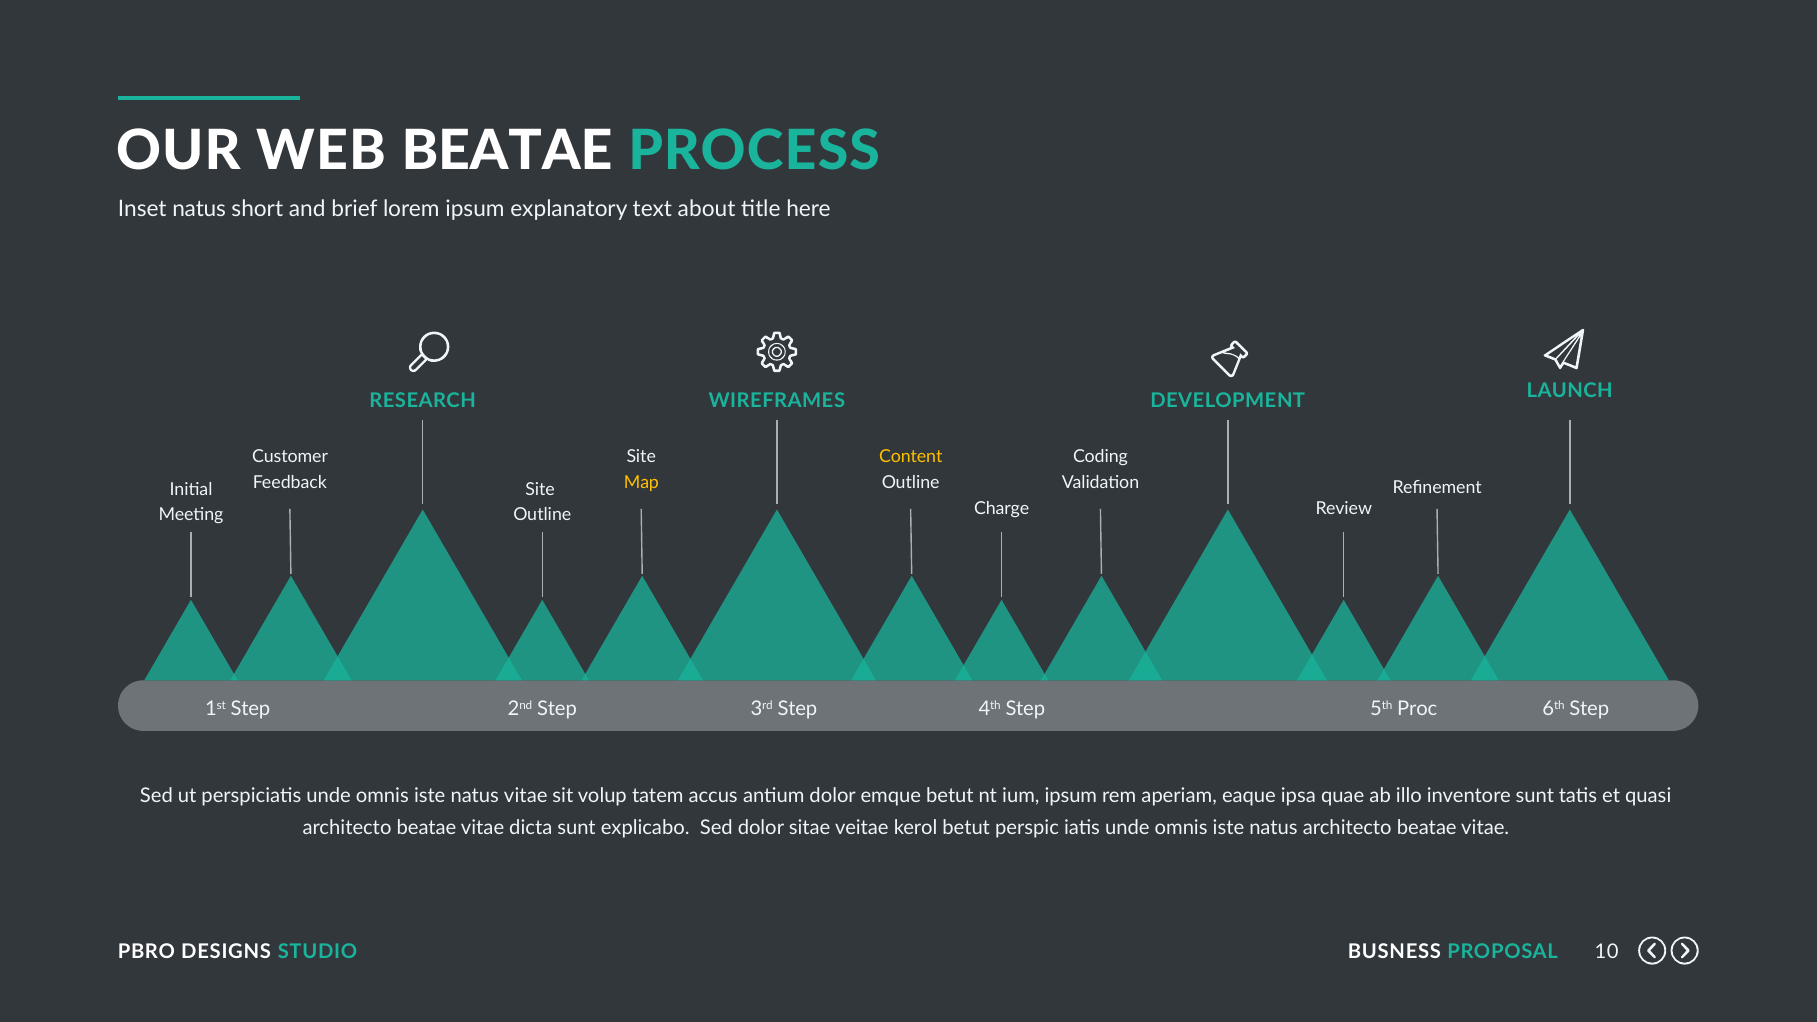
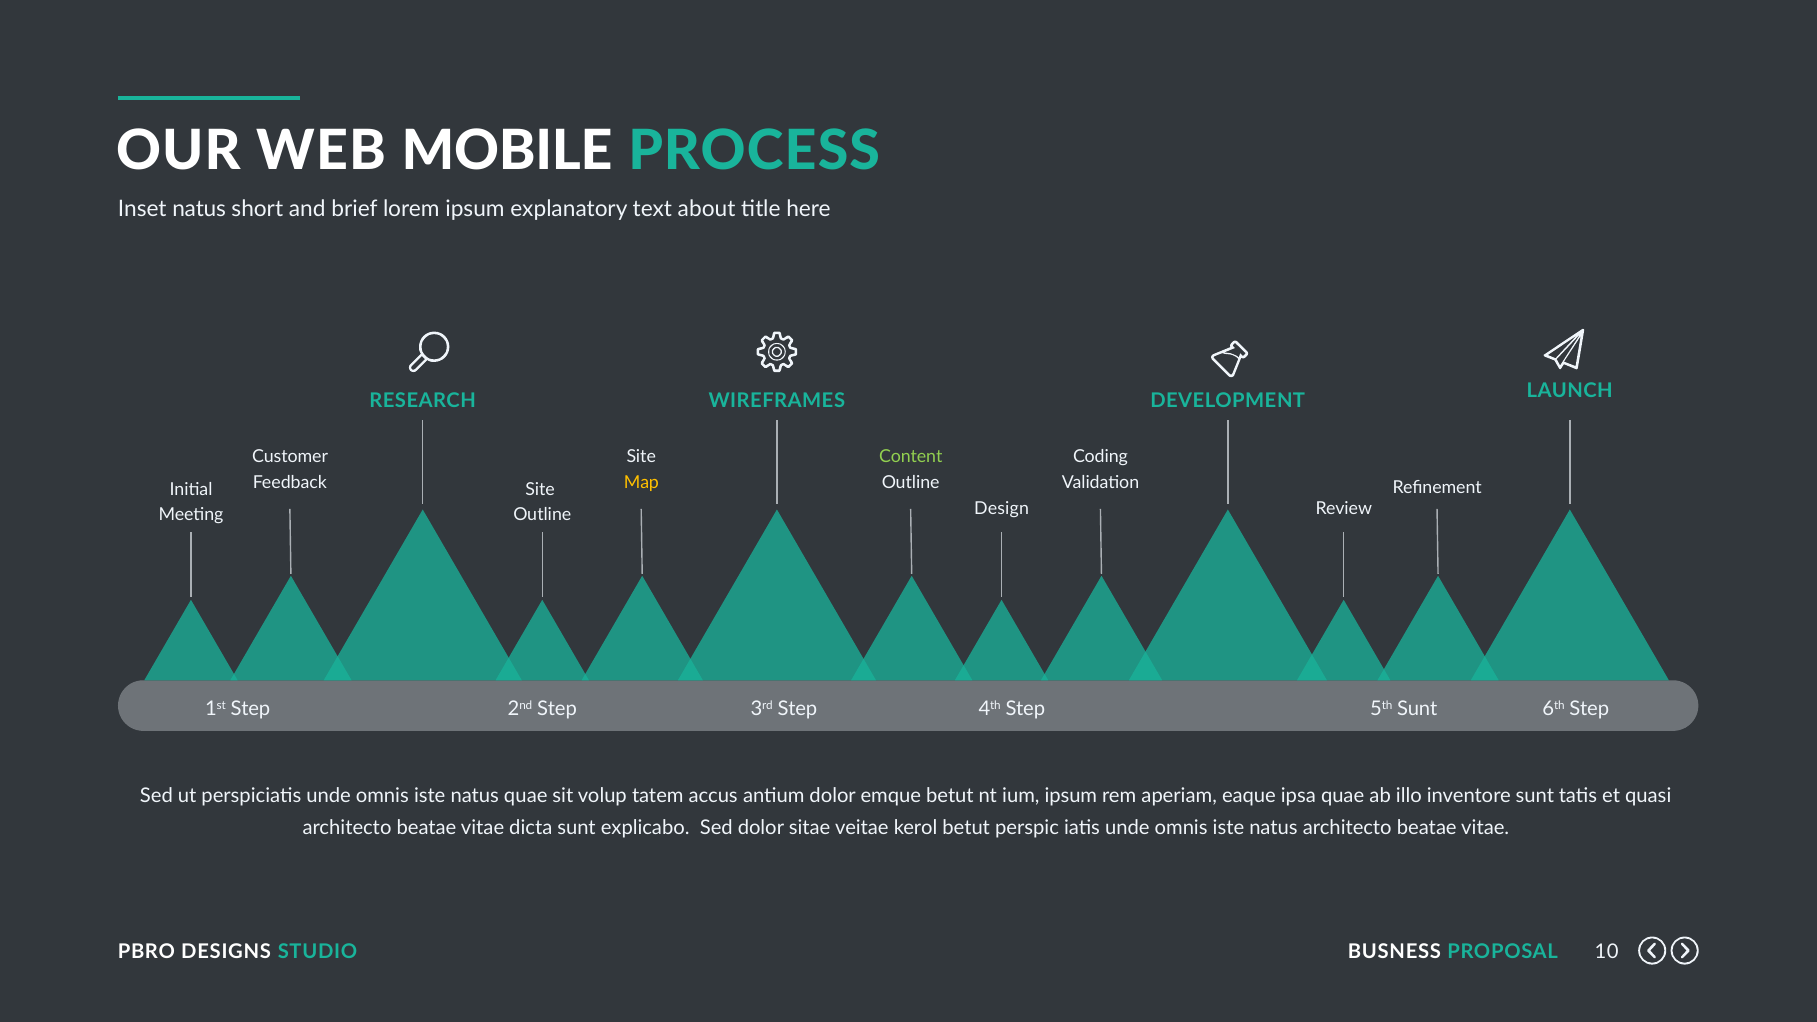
WEB BEATAE: BEATAE -> MOBILE
Content colour: yellow -> light green
Charge: Charge -> Design
5th Proc: Proc -> Sunt
natus vitae: vitae -> quae
